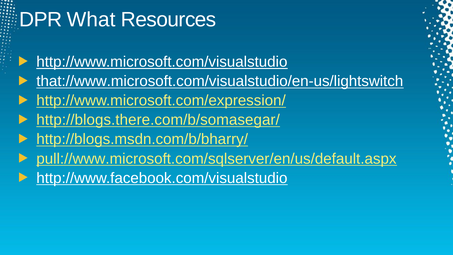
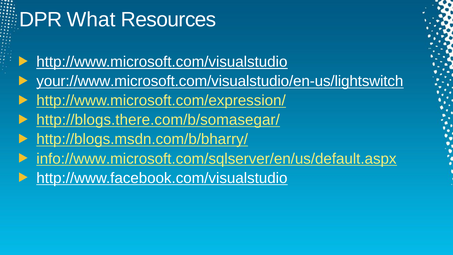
that://www.microsoft.com/visualstudio/en-us/lightswitch: that://www.microsoft.com/visualstudio/en-us/lightswitch -> your://www.microsoft.com/visualstudio/en-us/lightswitch
pull://www.microsoft.com/sqlserver/en/us/default.aspx: pull://www.microsoft.com/sqlserver/en/us/default.aspx -> info://www.microsoft.com/sqlserver/en/us/default.aspx
